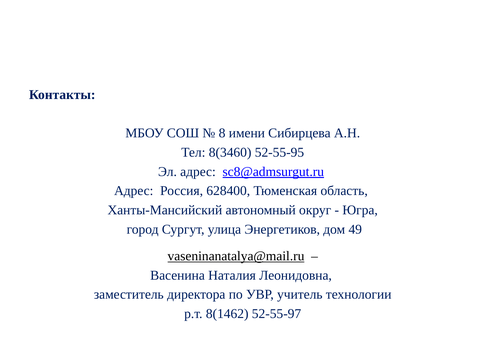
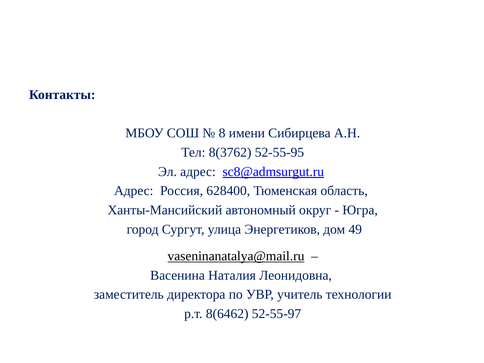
8(3460: 8(3460 -> 8(3762
8(1462: 8(1462 -> 8(6462
